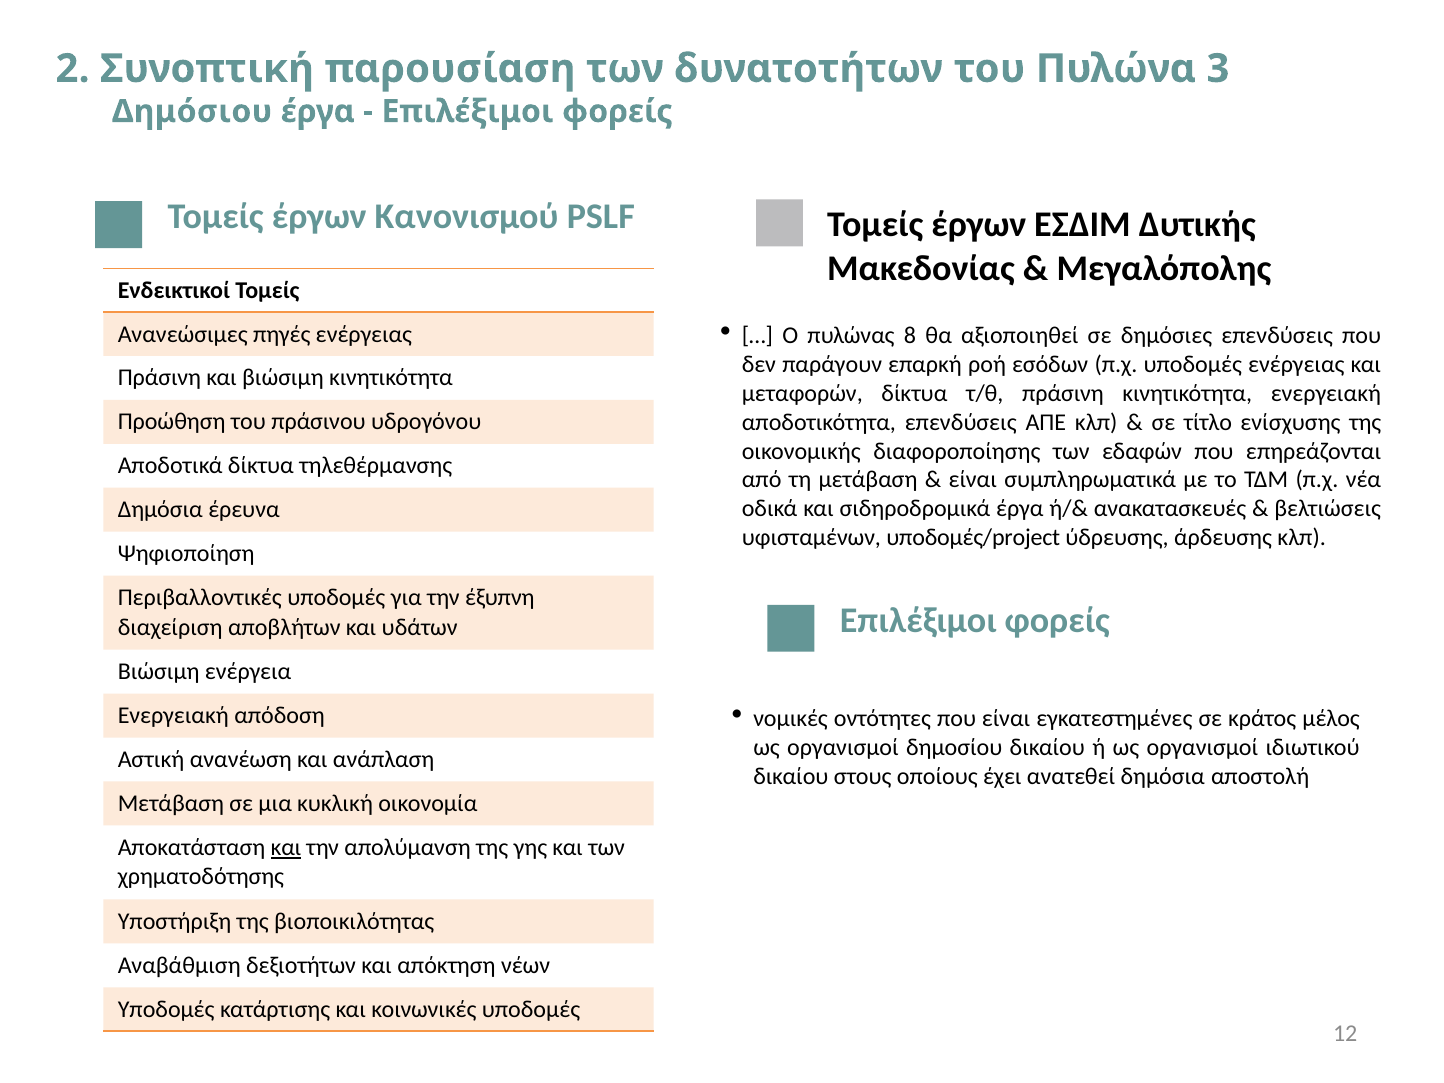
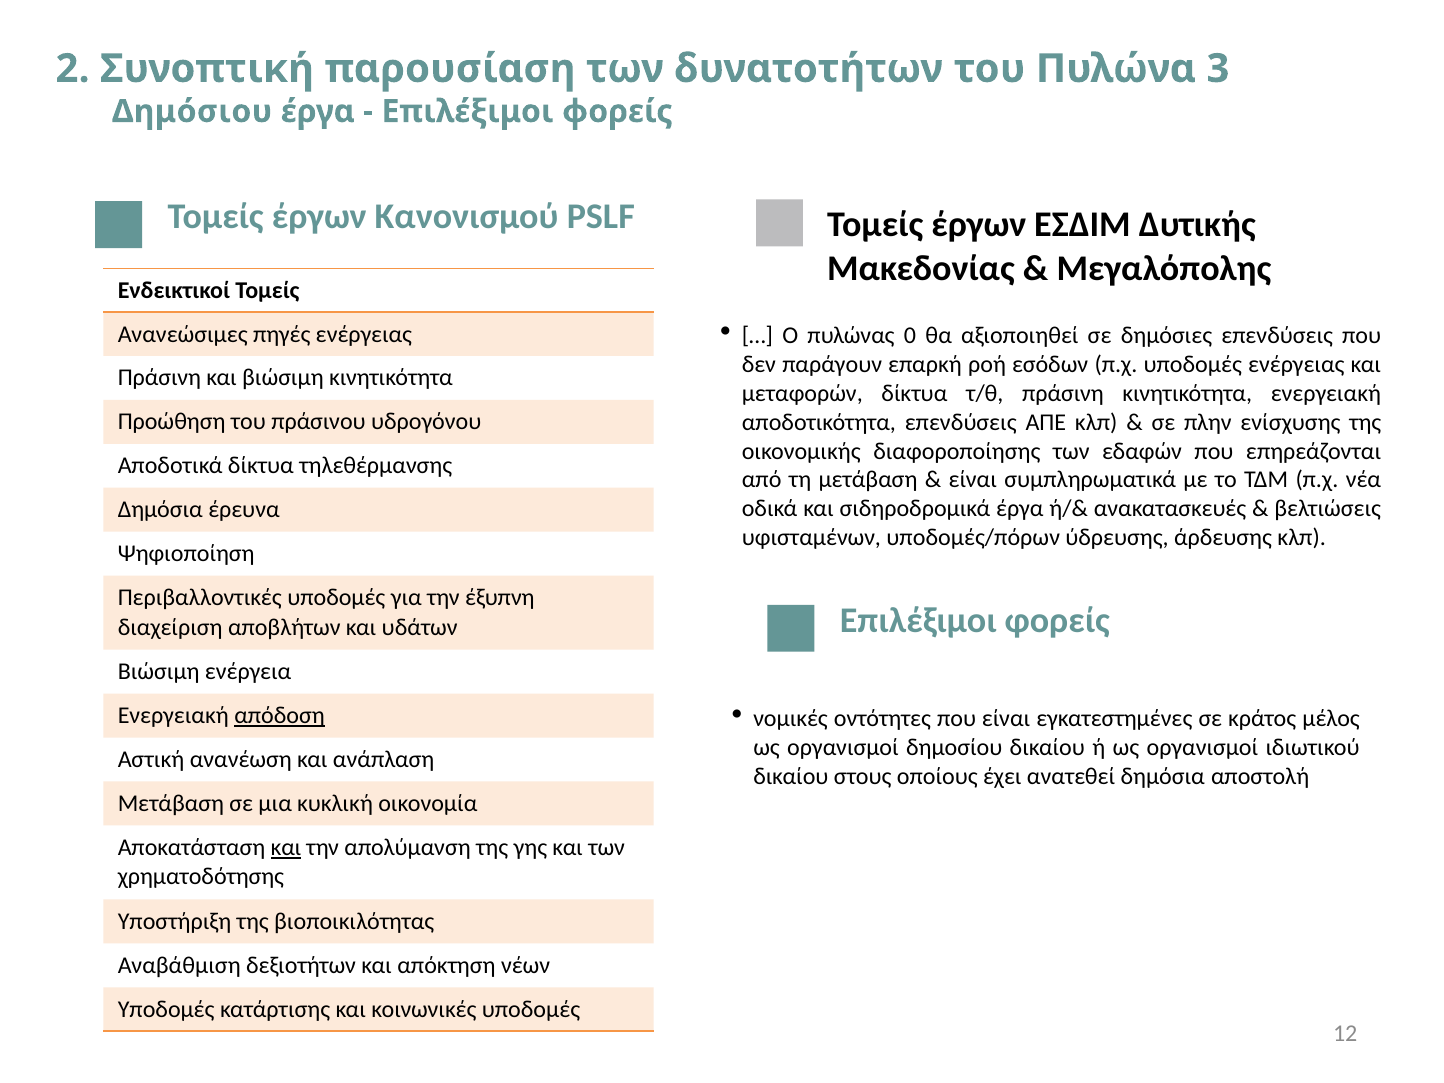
8: 8 -> 0
τίτλο: τίτλο -> πλην
υποδομές/project: υποδομές/project -> υποδομές/πόρων
απόδοση underline: none -> present
